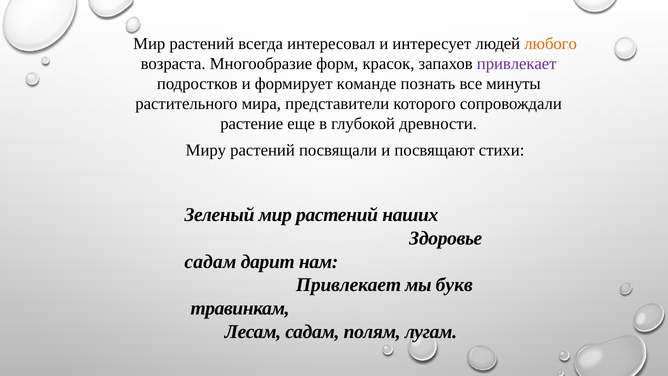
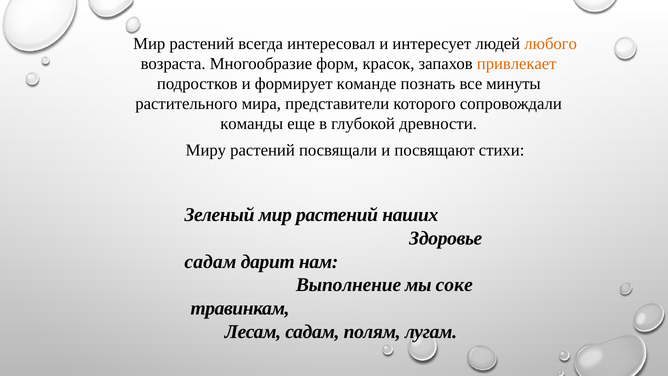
привлекает at (517, 64) colour: purple -> orange
растение: растение -> команды
Привлекает at (349, 285): Привлекает -> Выполнение
букв: букв -> соке
